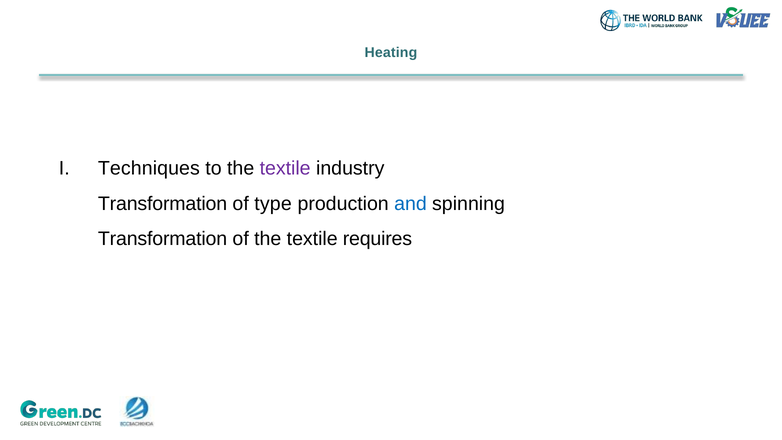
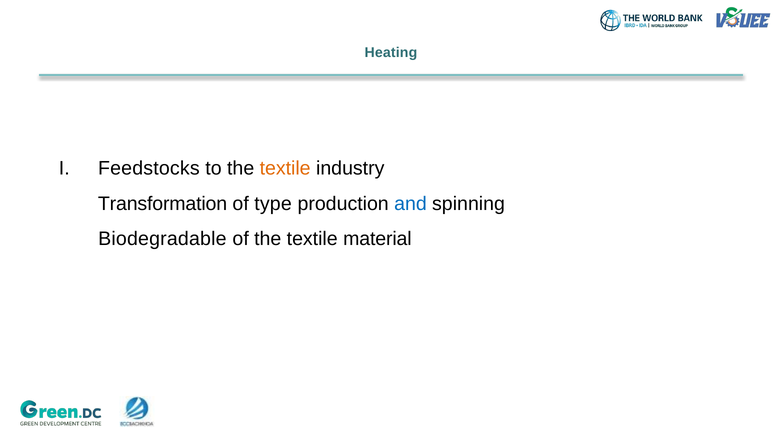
Techniques: Techniques -> Feedstocks
textile at (285, 168) colour: purple -> orange
Transformation at (163, 239): Transformation -> Biodegradable
requires: requires -> material
